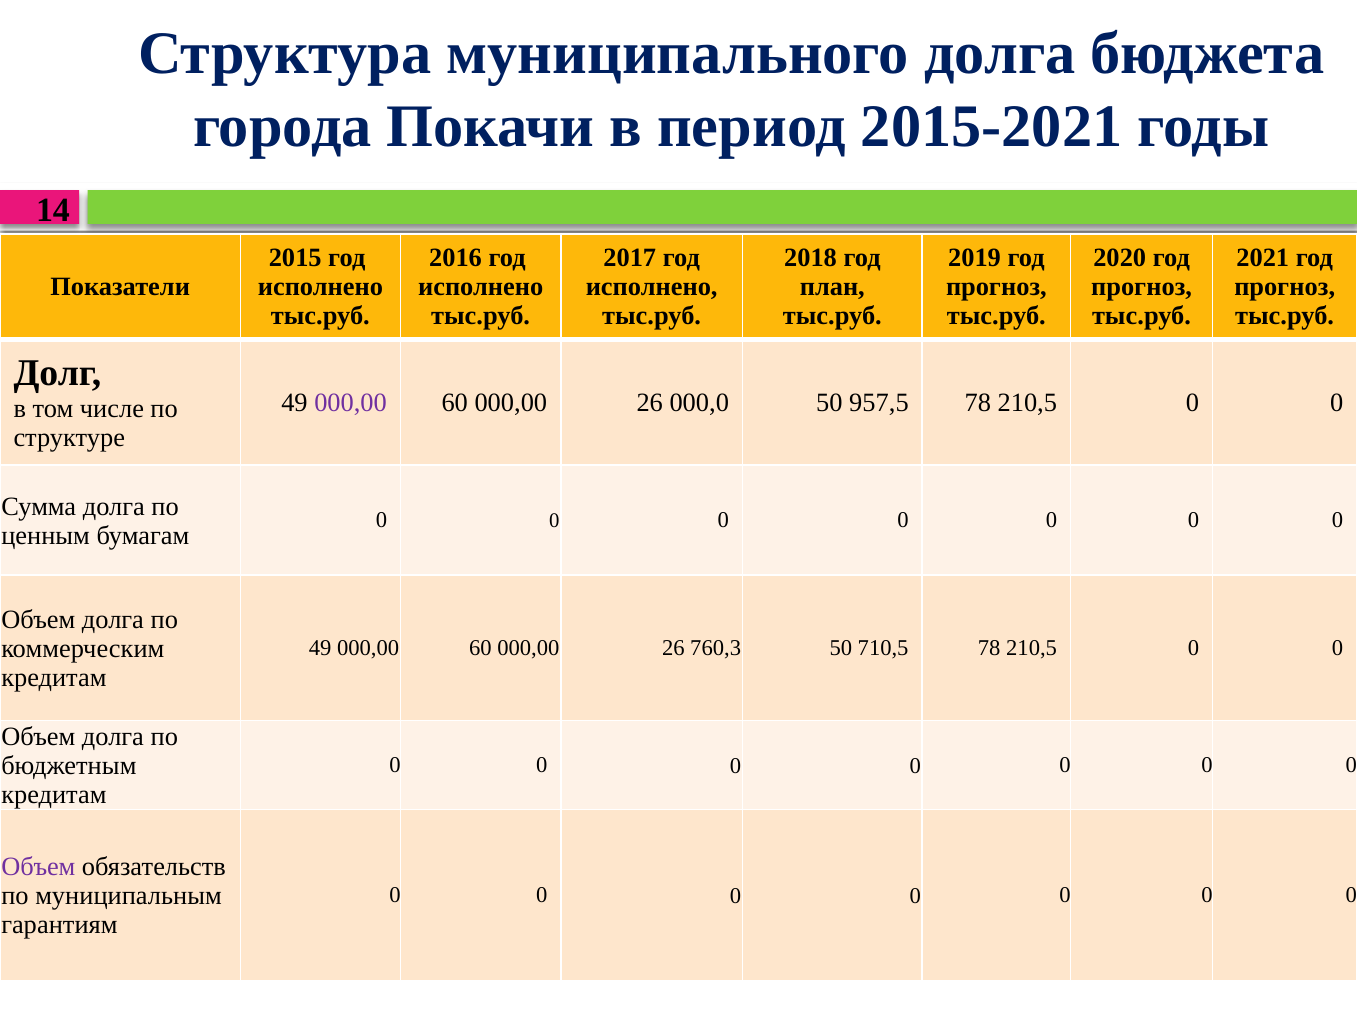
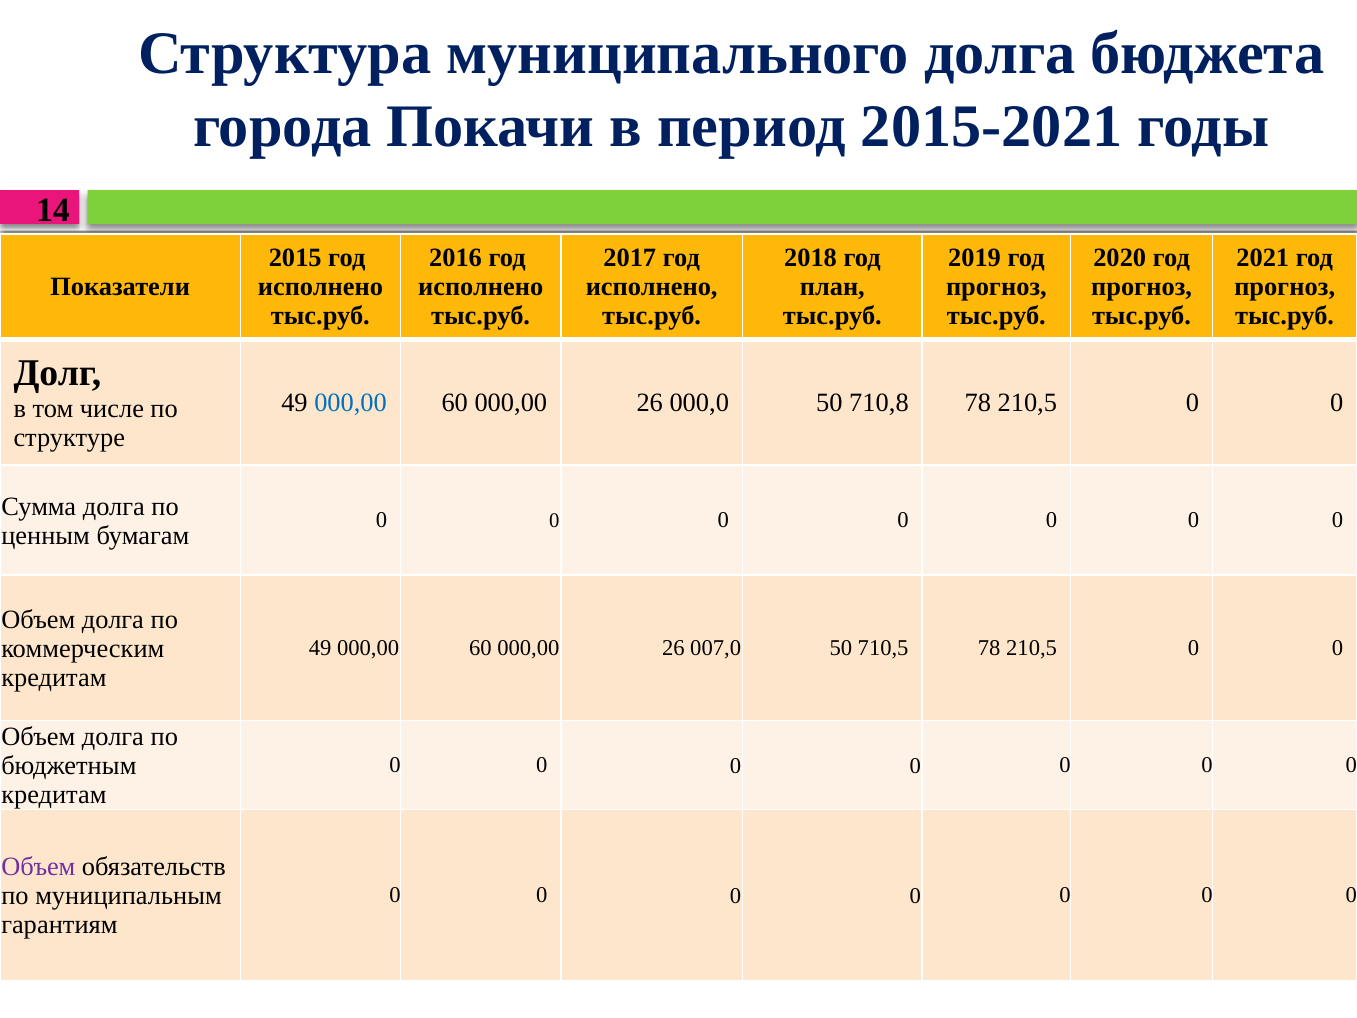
000,00 at (351, 402) colour: purple -> blue
957,5: 957,5 -> 710,8
760,3: 760,3 -> 007,0
